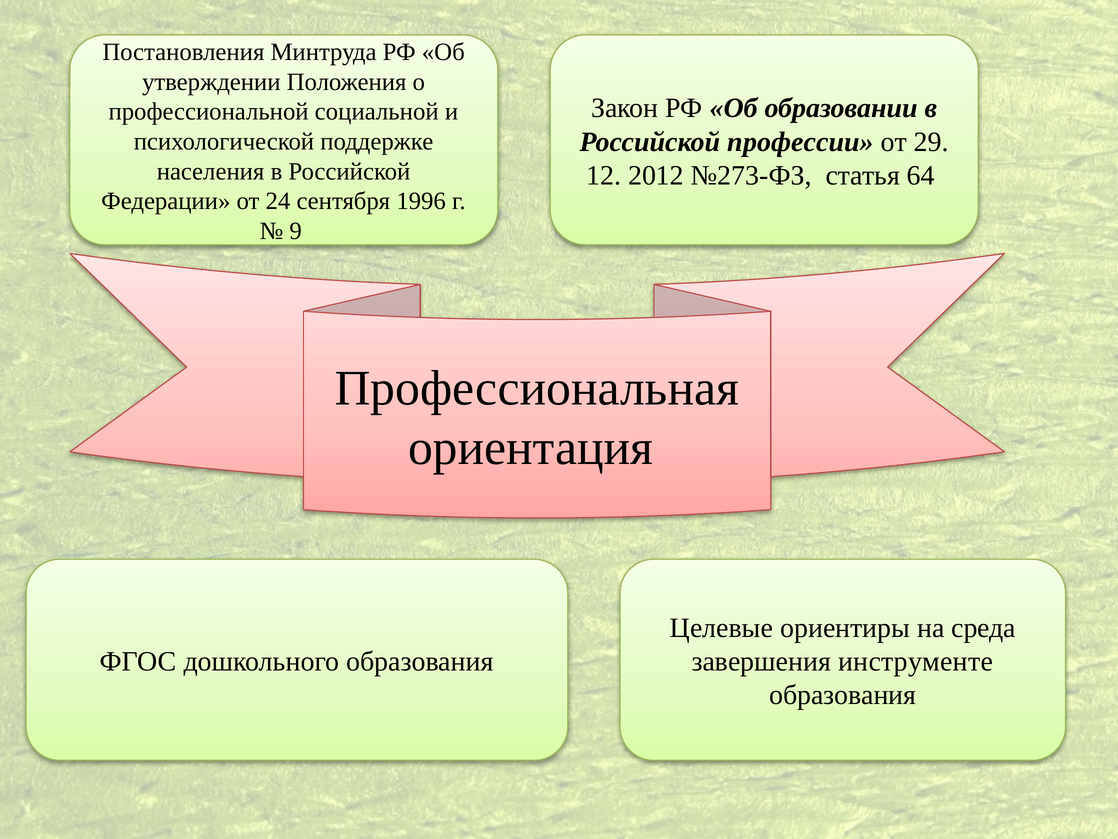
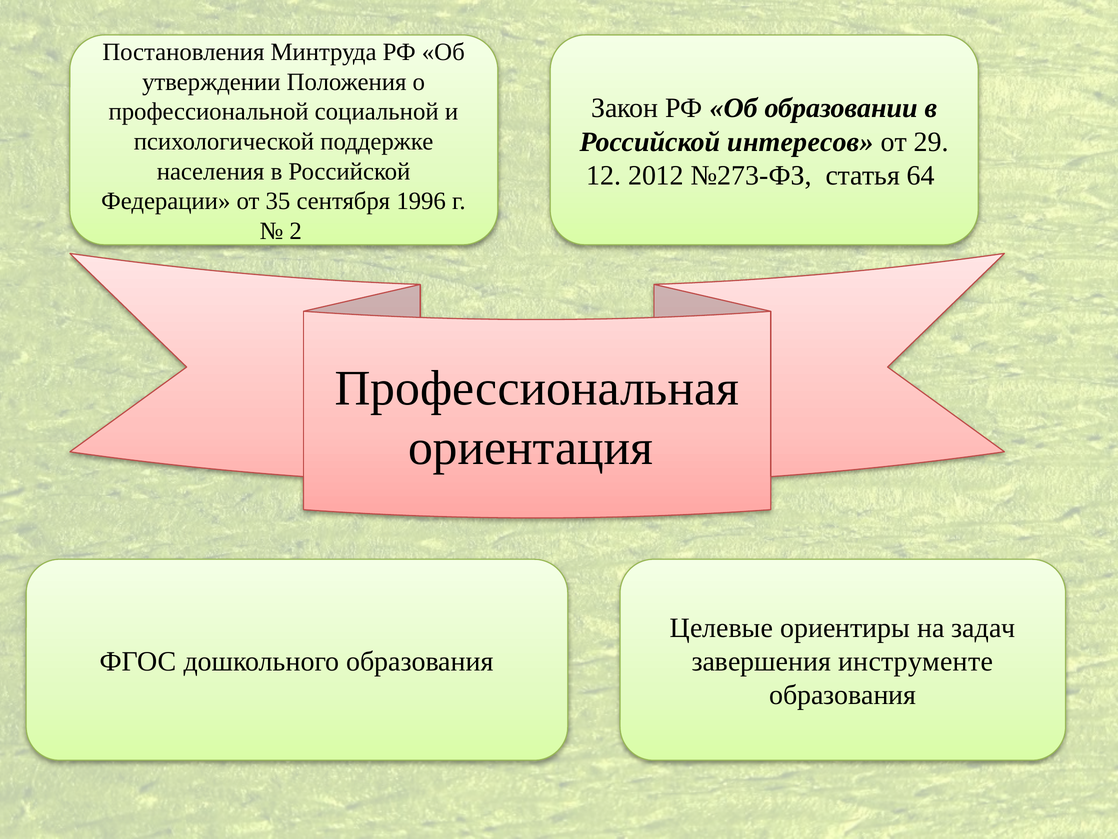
профессии: профессии -> интересов
24: 24 -> 35
9: 9 -> 2
среда: среда -> задач
